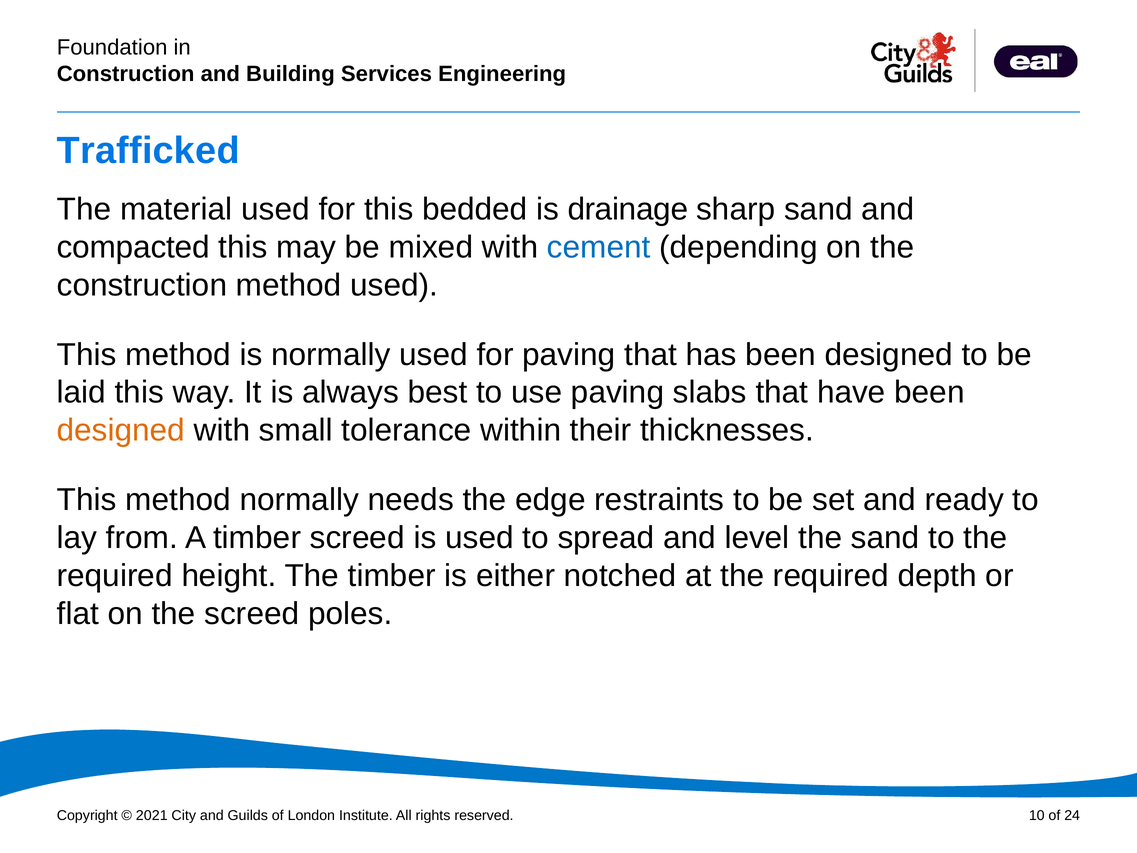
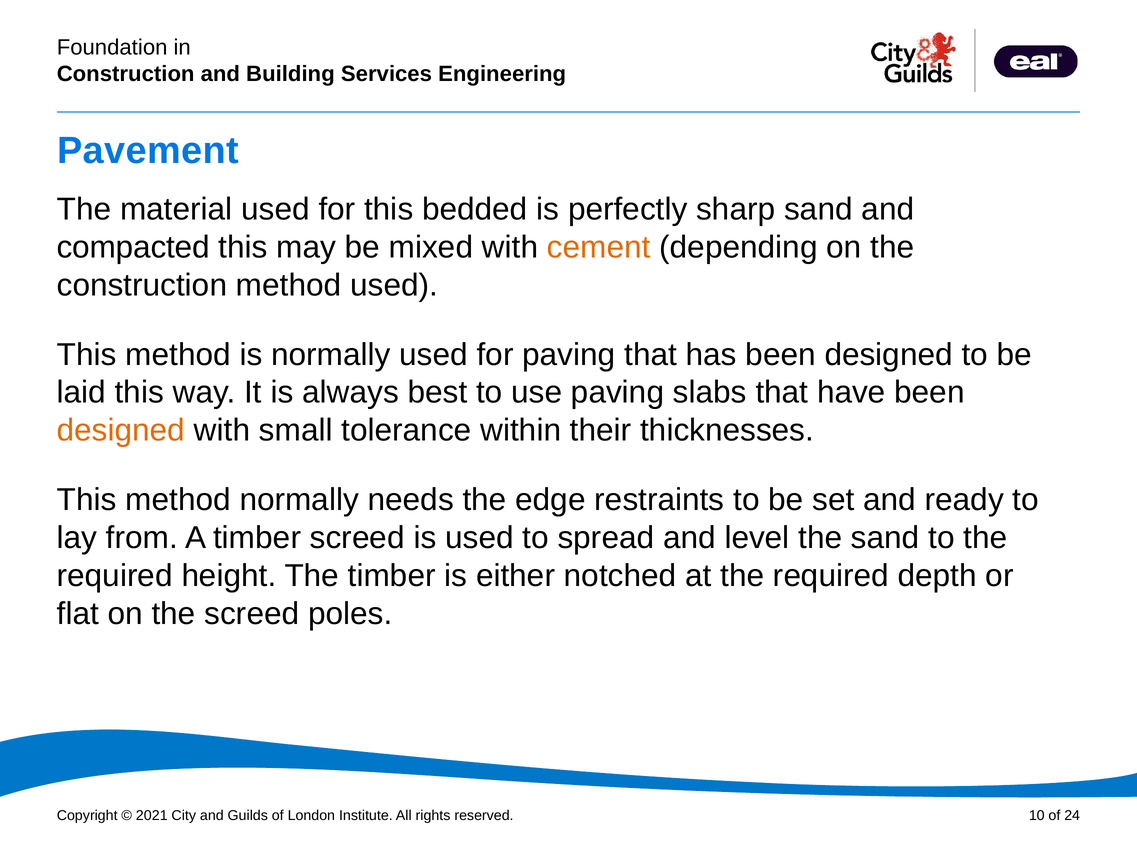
Trafficked: Trafficked -> Pavement
drainage: drainage -> perfectly
cement colour: blue -> orange
